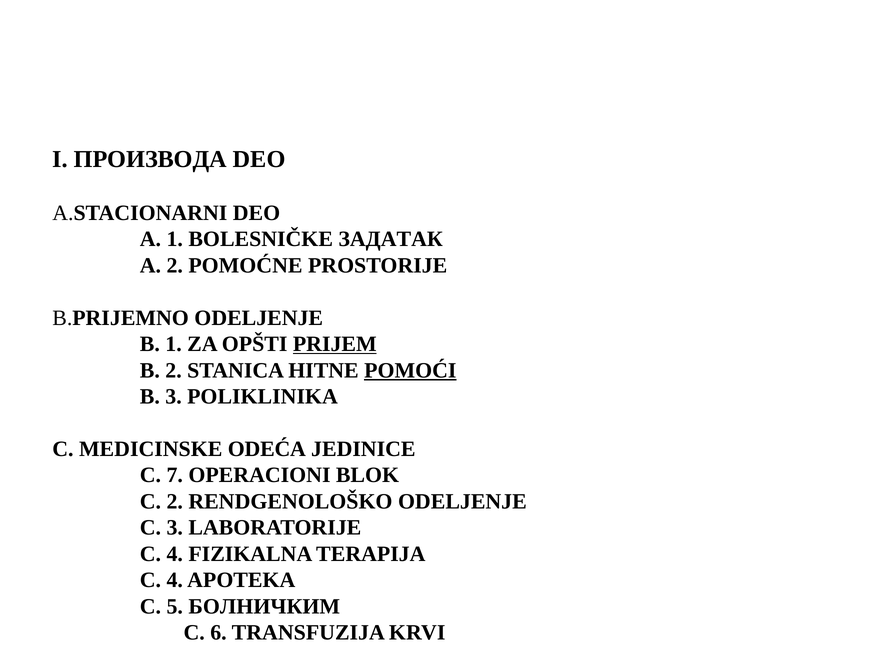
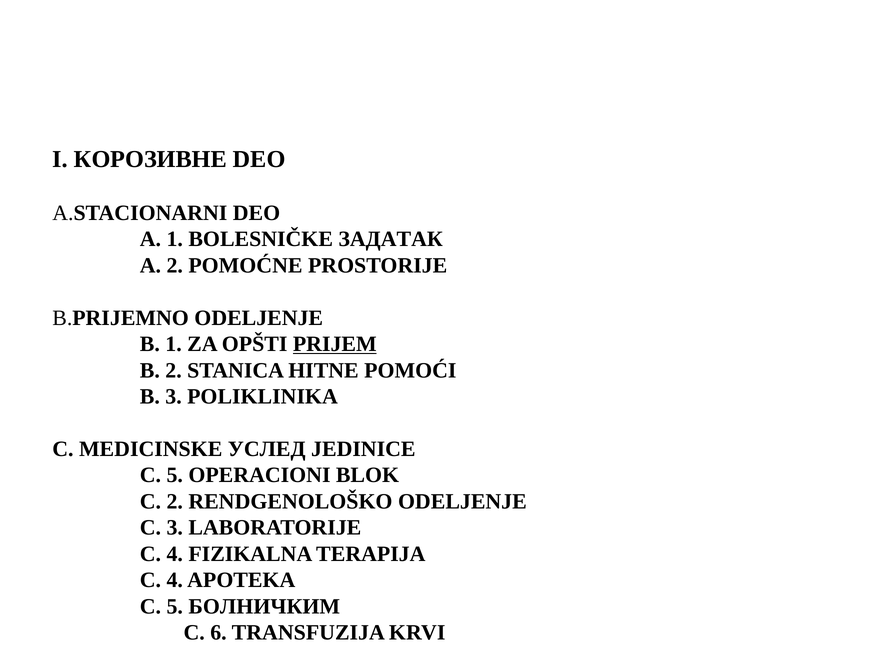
ПРОИЗВОДА: ПРОИЗВОДА -> КОРОЗИВНЕ
POMOĆI underline: present -> none
ODEĆA: ODEĆA -> УСЛЕД
7 at (175, 475): 7 -> 5
